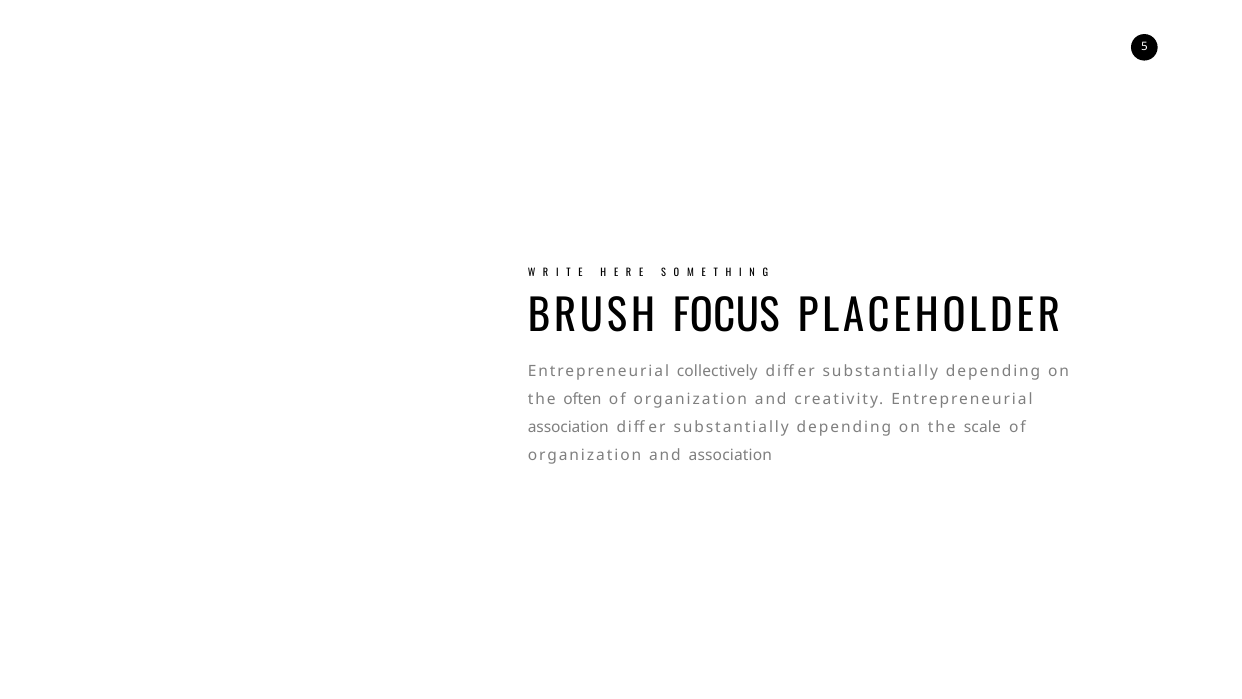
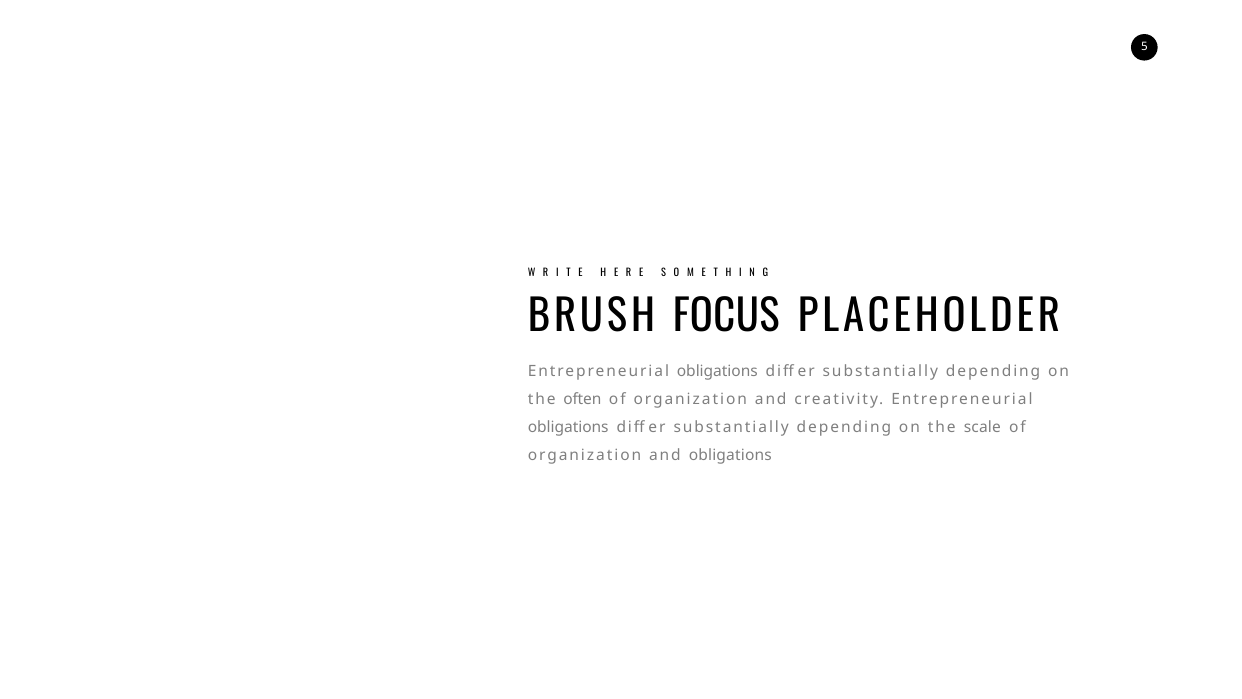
collectively at (717, 371): collectively -> obligations
association at (568, 427): association -> obligations
and association: association -> obligations
